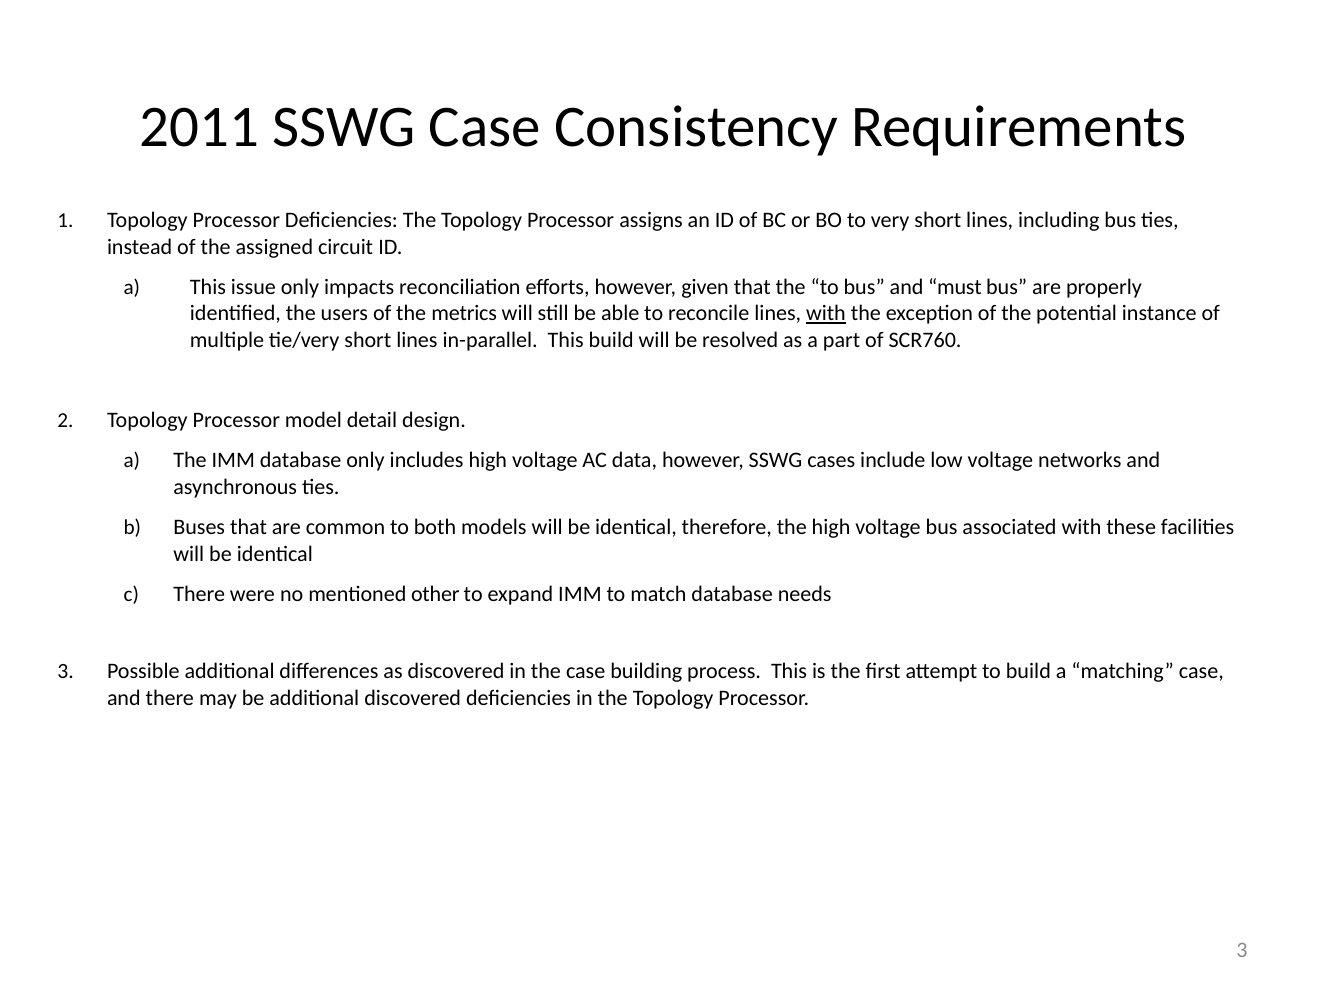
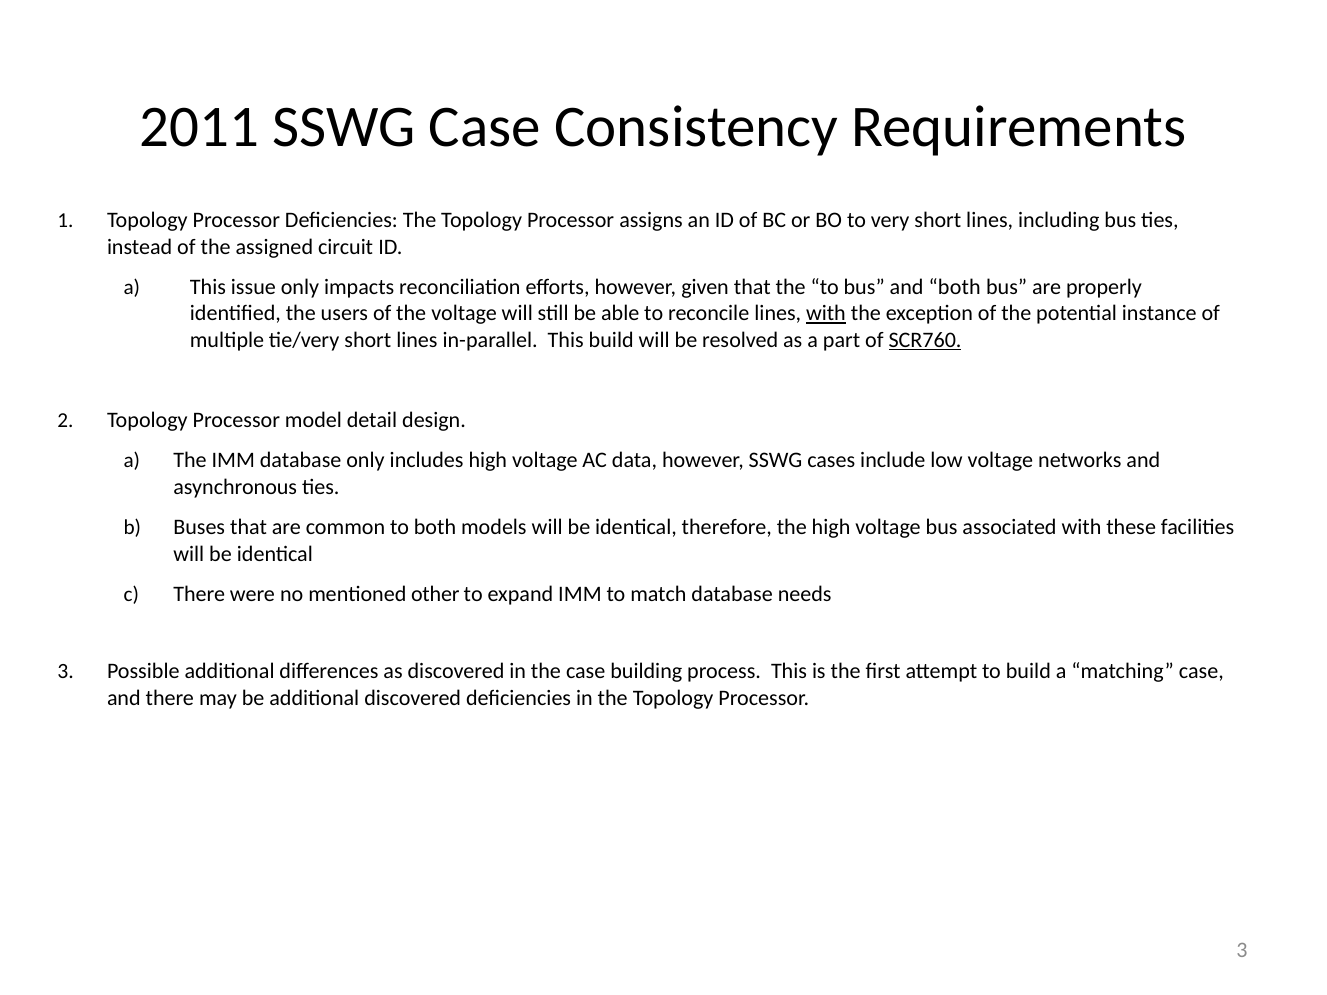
and must: must -> both
the metrics: metrics -> voltage
SCR760 underline: none -> present
